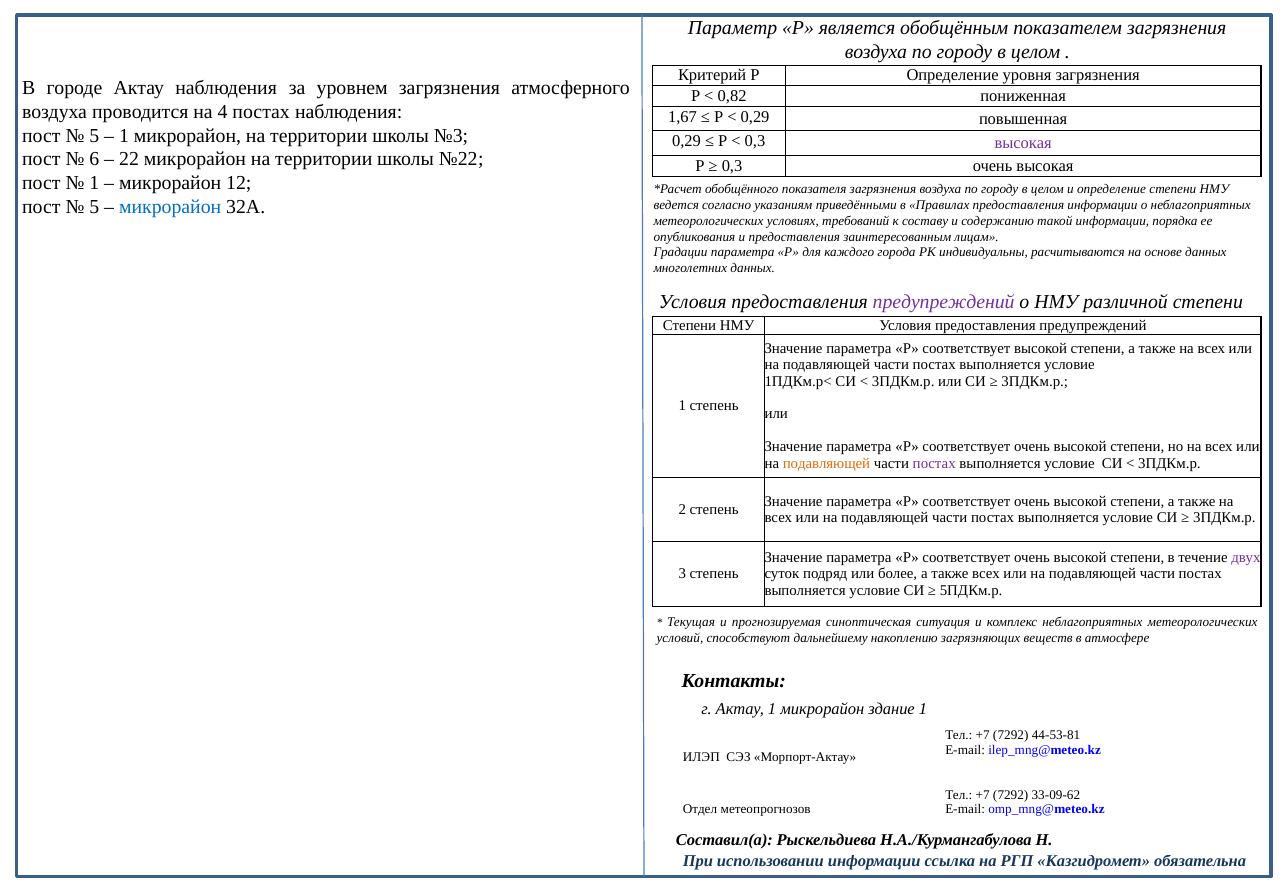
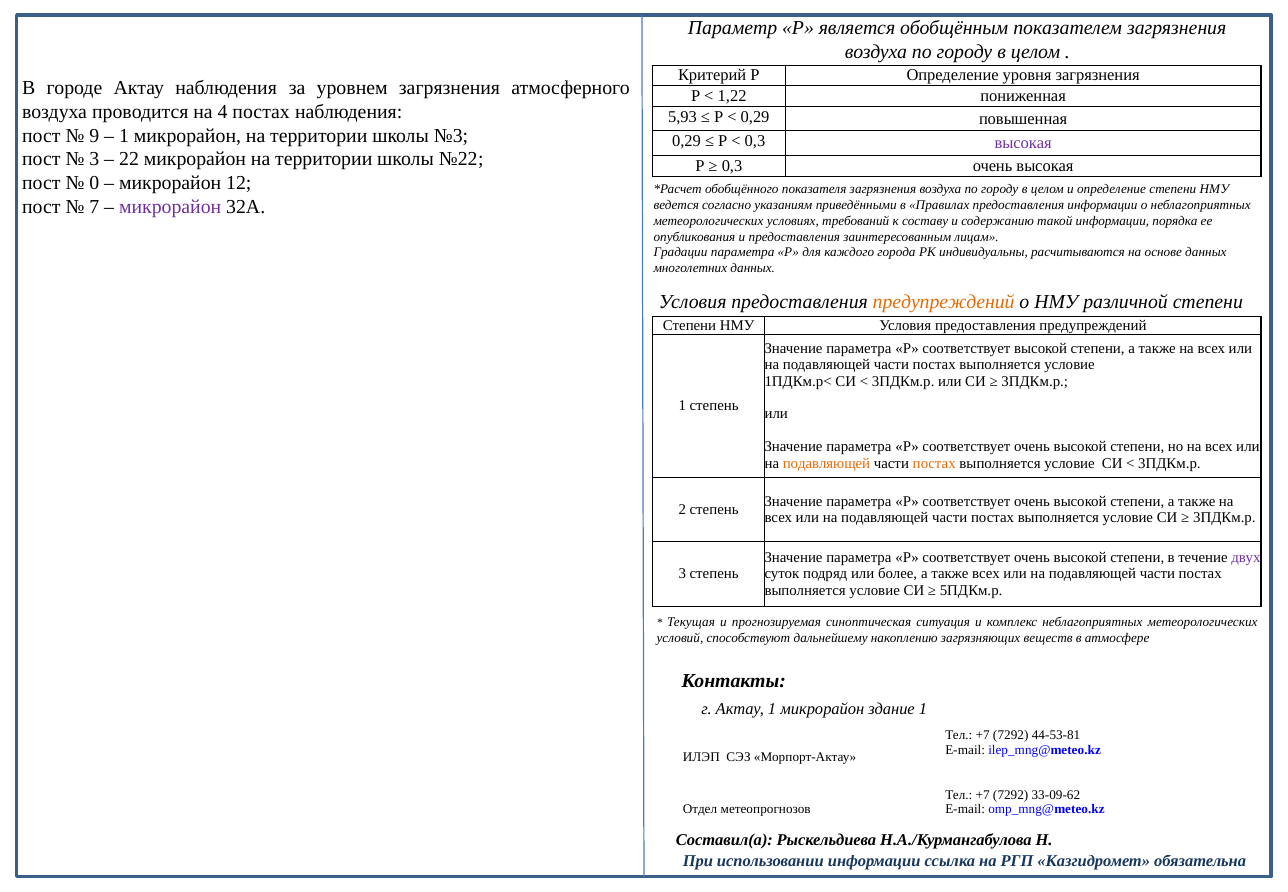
0,82: 0,82 -> 1,22
1,67: 1,67 -> 5,93
5 at (94, 135): 5 -> 9
6 at (94, 159): 6 -> 3
1 at (94, 183): 1 -> 0
5 at (94, 207): 5 -> 7
микрорайон at (170, 207) colour: blue -> purple
предупреждений at (944, 302) colour: purple -> orange
постах at (934, 463) colour: purple -> orange
